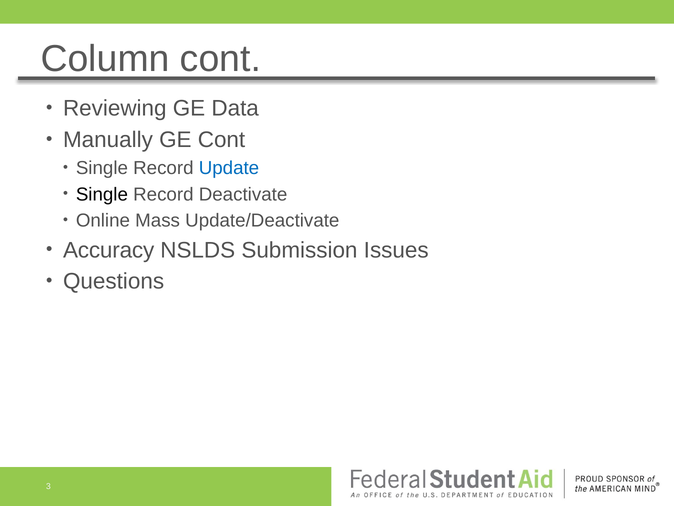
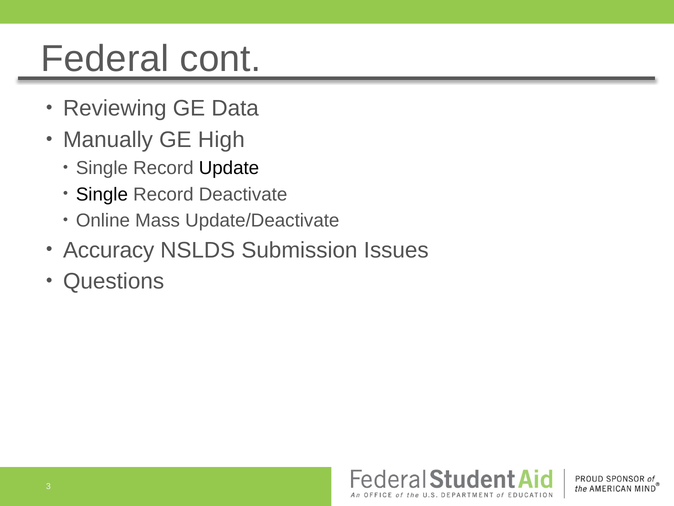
Column: Column -> Federal
GE Cont: Cont -> High
Update colour: blue -> black
